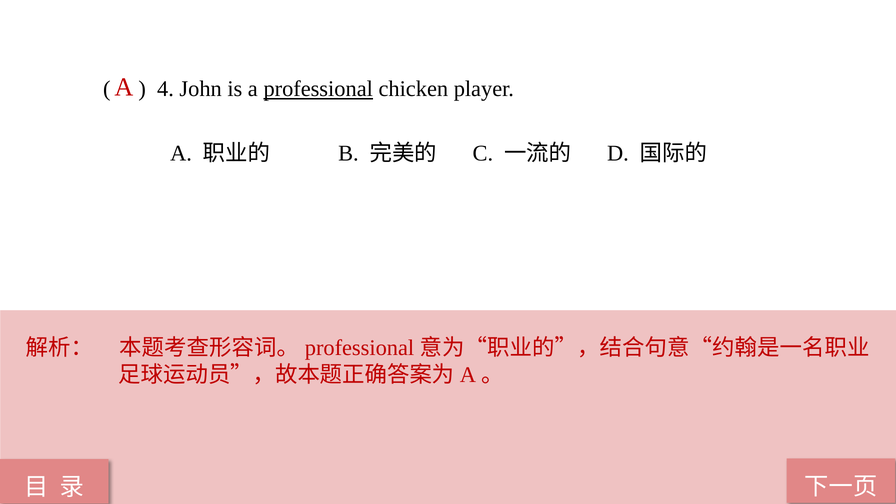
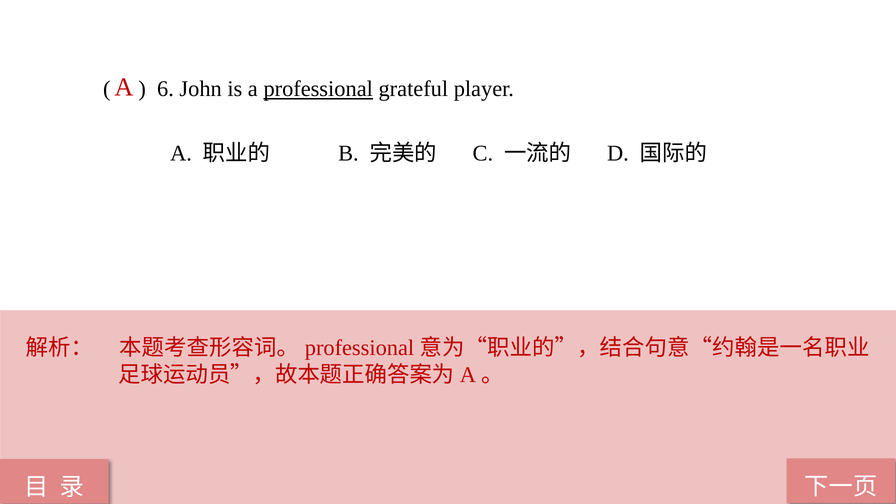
4: 4 -> 6
chicken: chicken -> grateful
